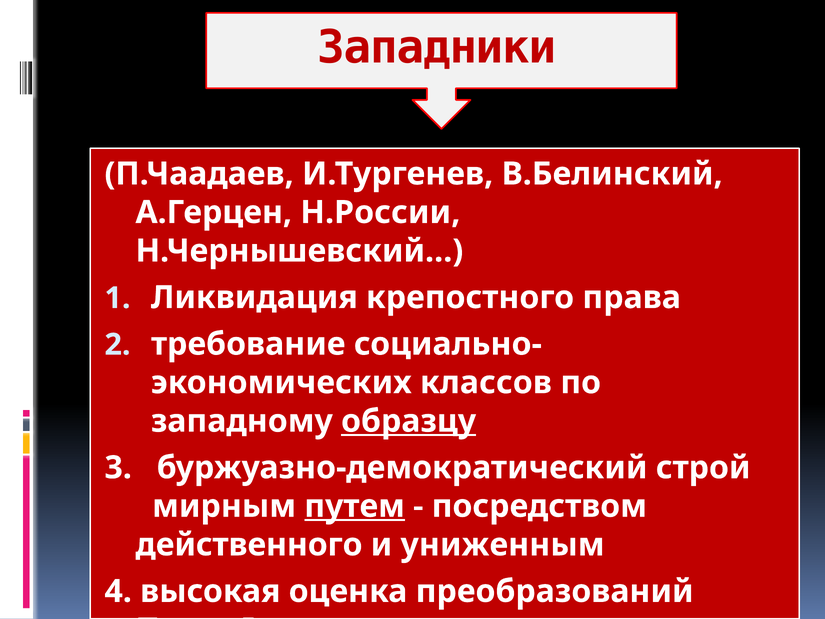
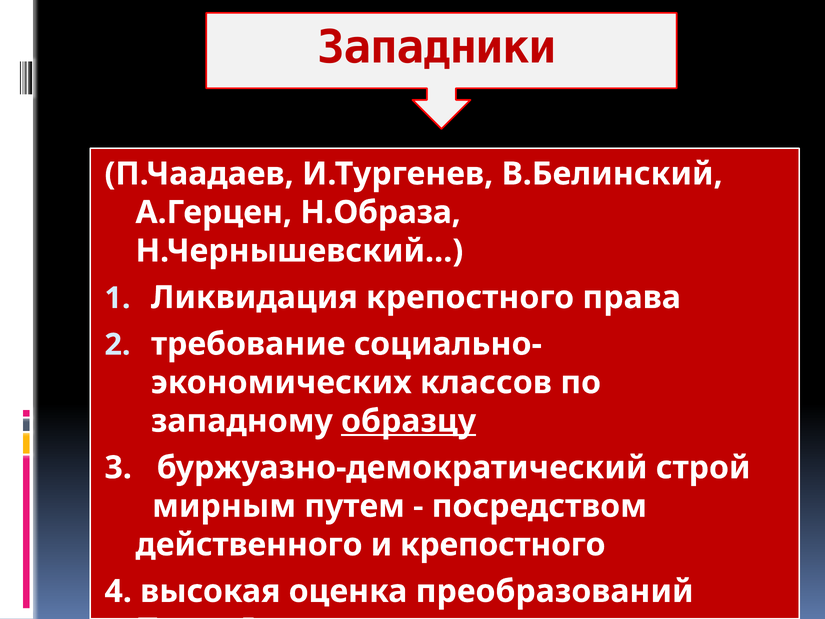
Н.России: Н.России -> Н.Образа
путем underline: present -> none
и униженным: униженным -> крепостного
